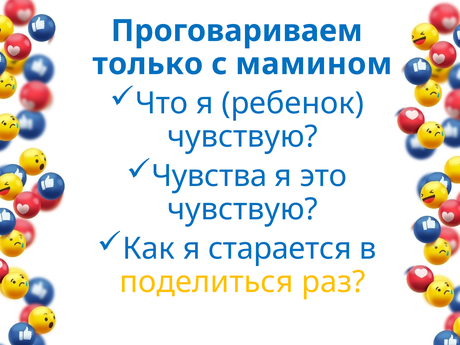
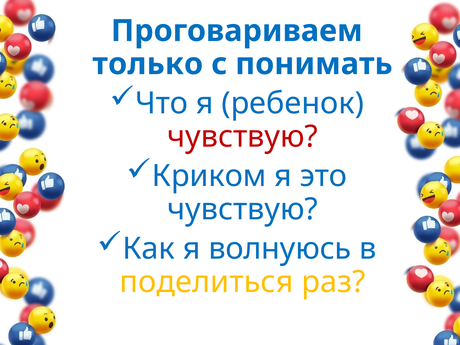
мамином: мамином -> понимать
чувствую at (243, 137) colour: blue -> red
Чувства: Чувства -> Криком
старается: старается -> волнуюсь
